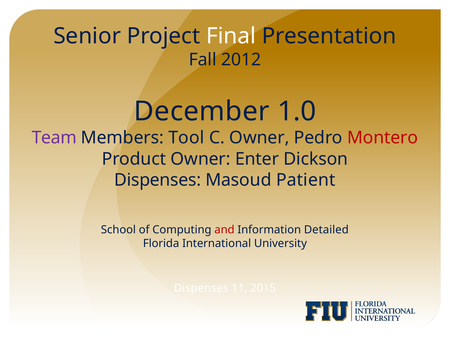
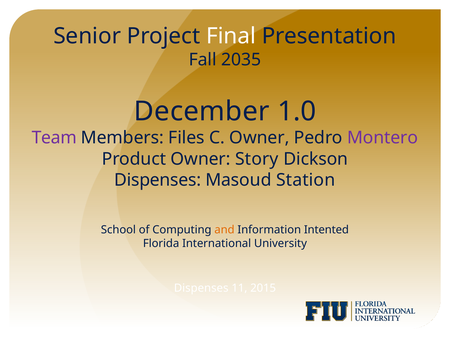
2012: 2012 -> 2035
Tool: Tool -> Files
Montero colour: red -> purple
Enter: Enter -> Story
Patient: Patient -> Station
and colour: red -> orange
Detailed: Detailed -> Intented
